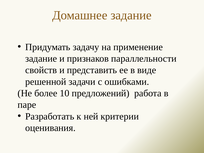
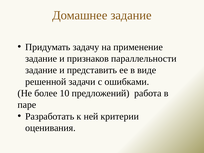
свойств at (41, 70): свойств -> задание
